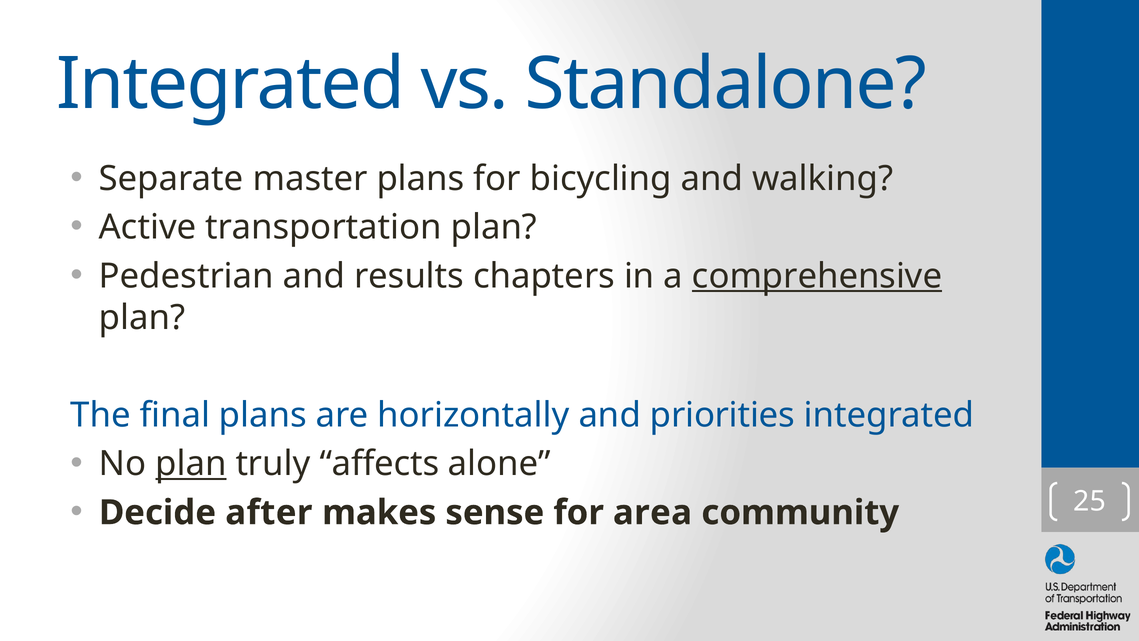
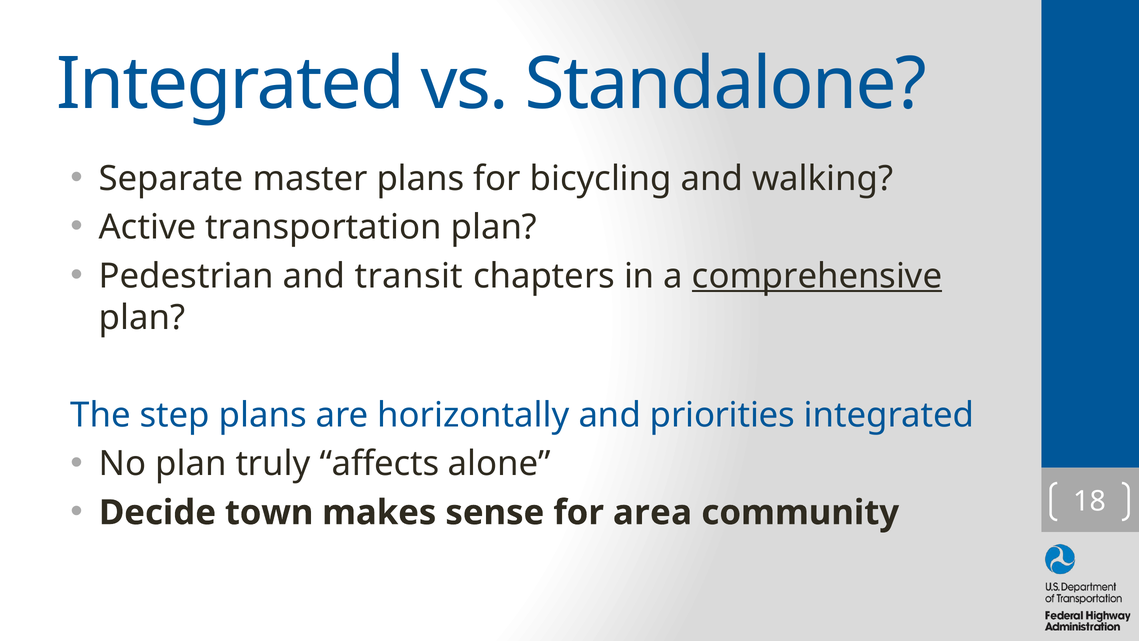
results: results -> transit
final: final -> step
plan at (191, 464) underline: present -> none
after: after -> town
25: 25 -> 18
